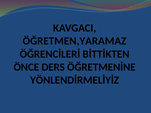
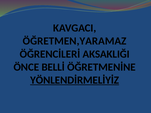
BİTTİKTEN: BİTTİKTEN -> AKSAKLIĞI
DERS: DERS -> BELLİ
YÖNLENDİRMELİYİZ underline: none -> present
